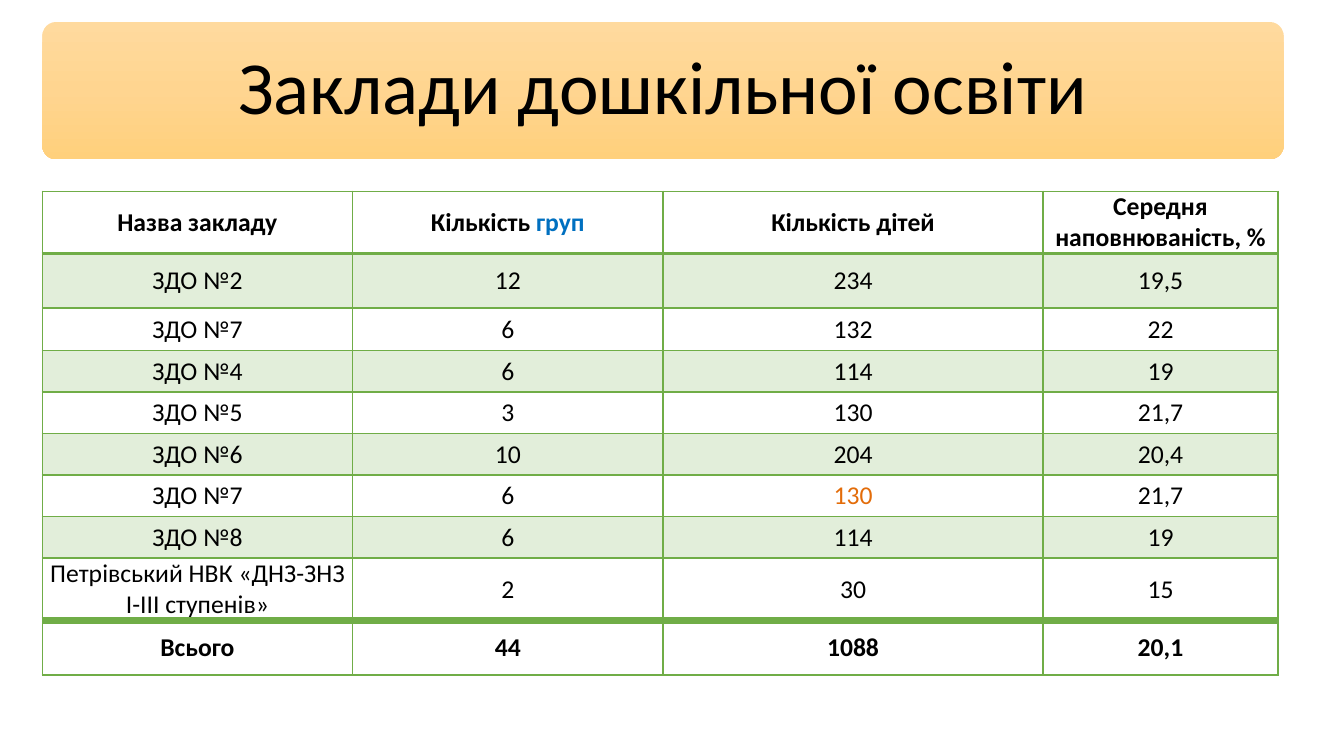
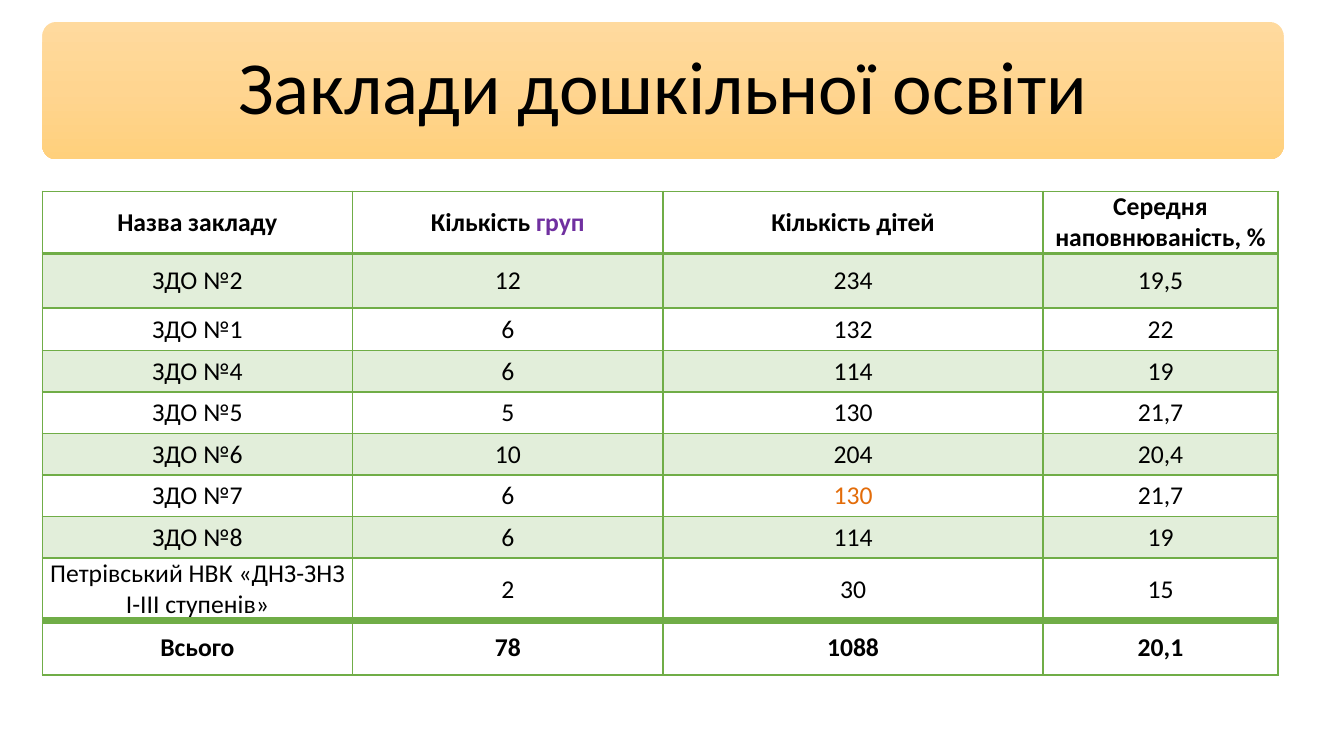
груп colour: blue -> purple
№7 at (223, 330): №7 -> №1
3: 3 -> 5
44: 44 -> 78
